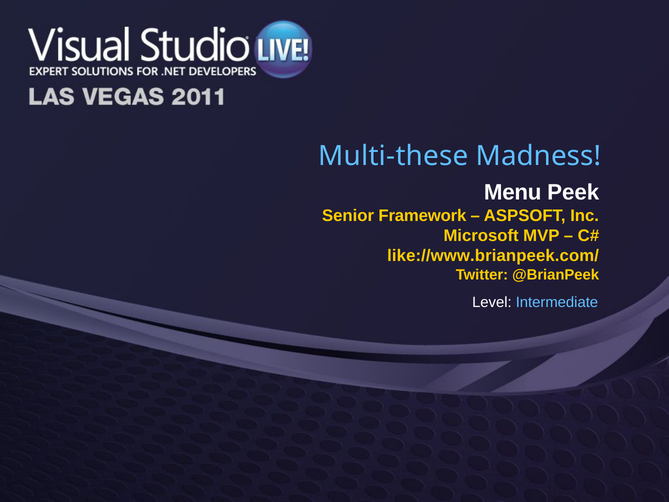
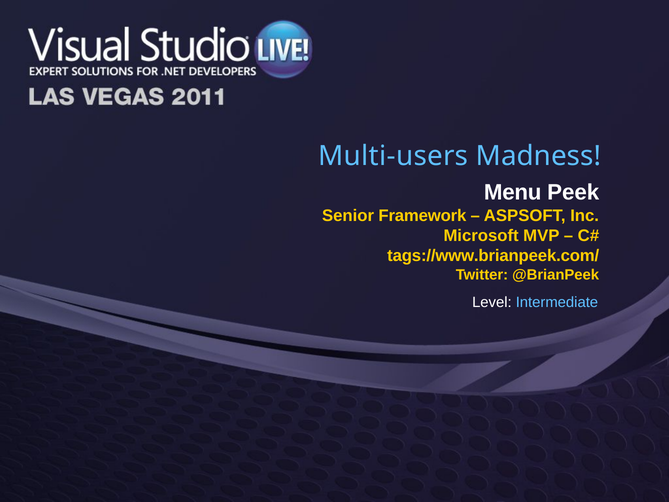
Multi-these: Multi-these -> Multi-users
like://www.brianpeek.com/: like://www.brianpeek.com/ -> tags://www.brianpeek.com/
